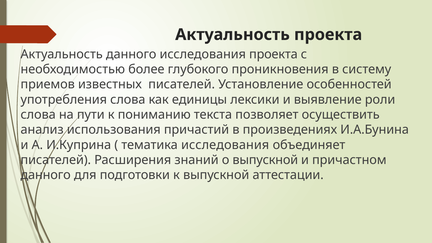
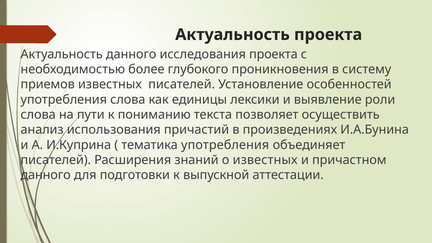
тематика исследования: исследования -> употребления
о выпускной: выпускной -> известных
